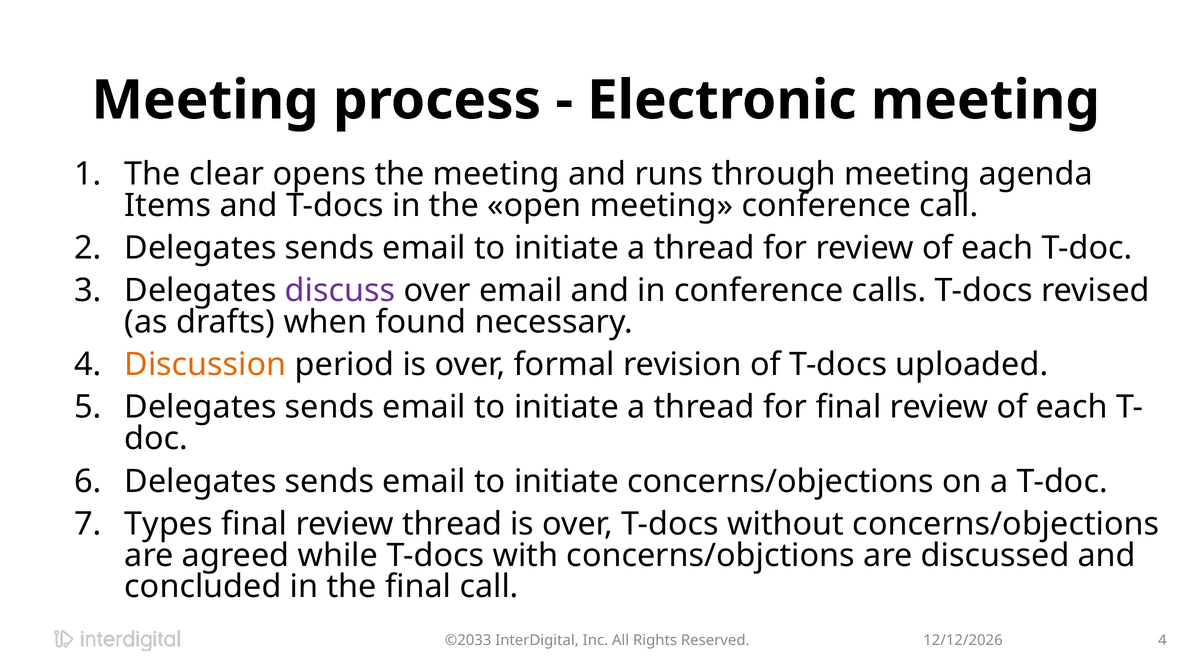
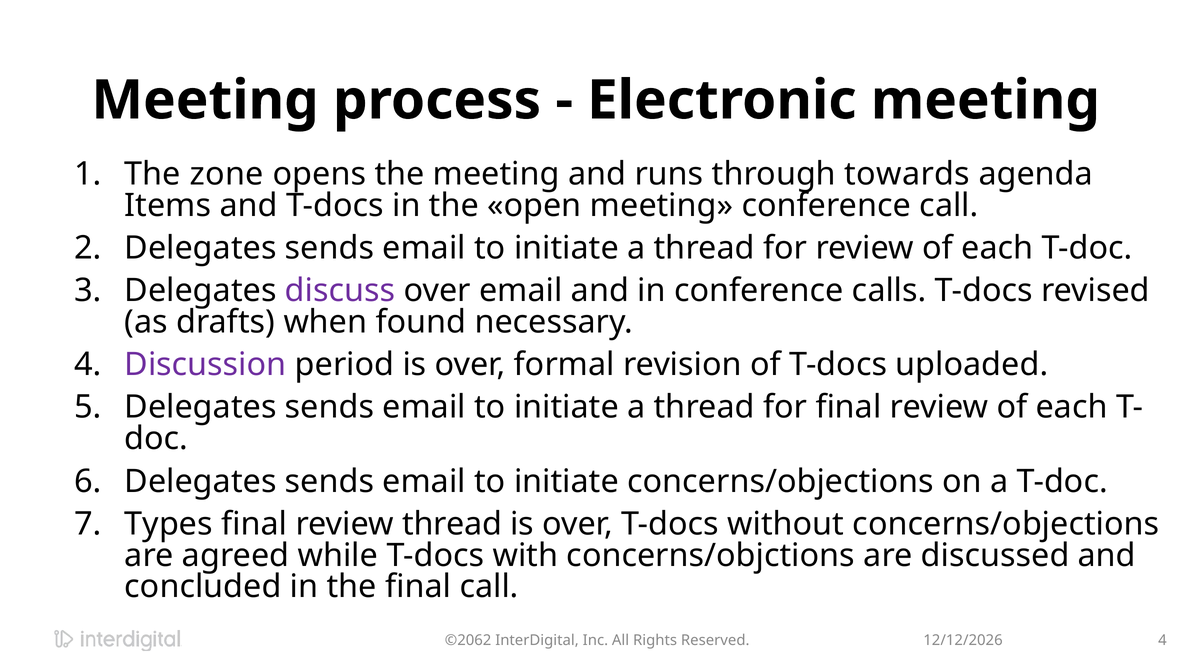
clear: clear -> zone
through meeting: meeting -> towards
Discussion colour: orange -> purple
©2033: ©2033 -> ©2062
